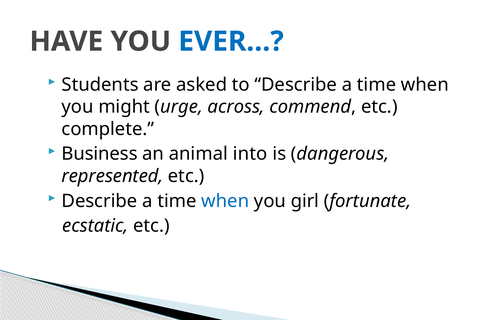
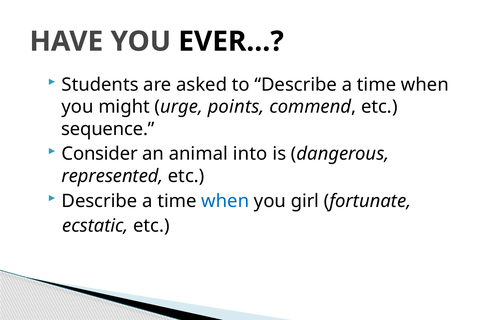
EVER… colour: blue -> black
across: across -> points
complete: complete -> sequence
Business: Business -> Consider
